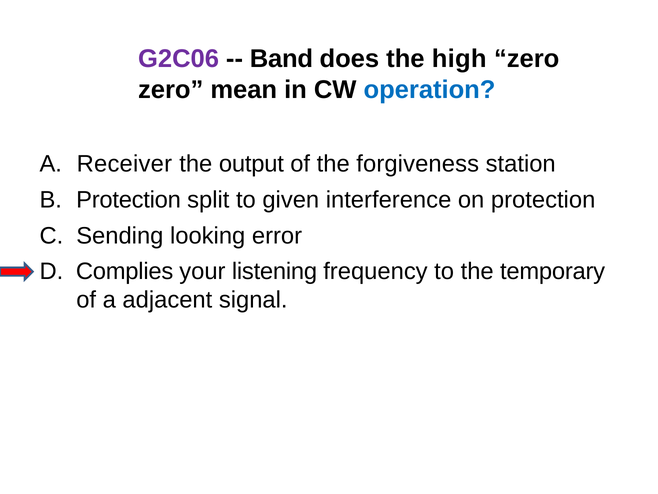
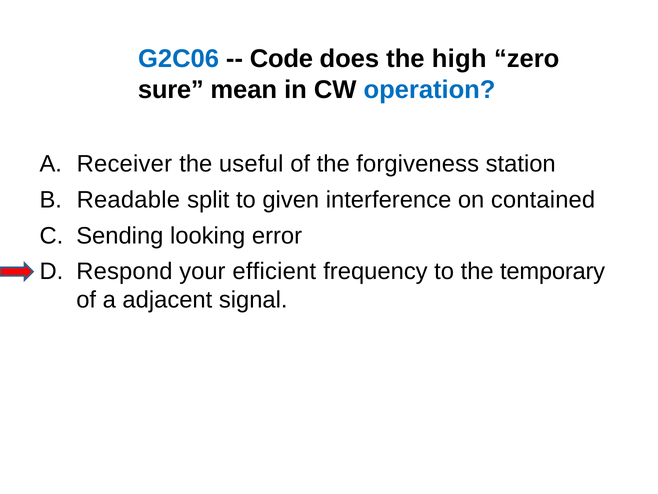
G2C06 colour: purple -> blue
Band: Band -> Code
zero at (171, 89): zero -> sure
output: output -> useful
B Protection: Protection -> Readable
on protection: protection -> contained
Complies: Complies -> Respond
listening: listening -> efficient
